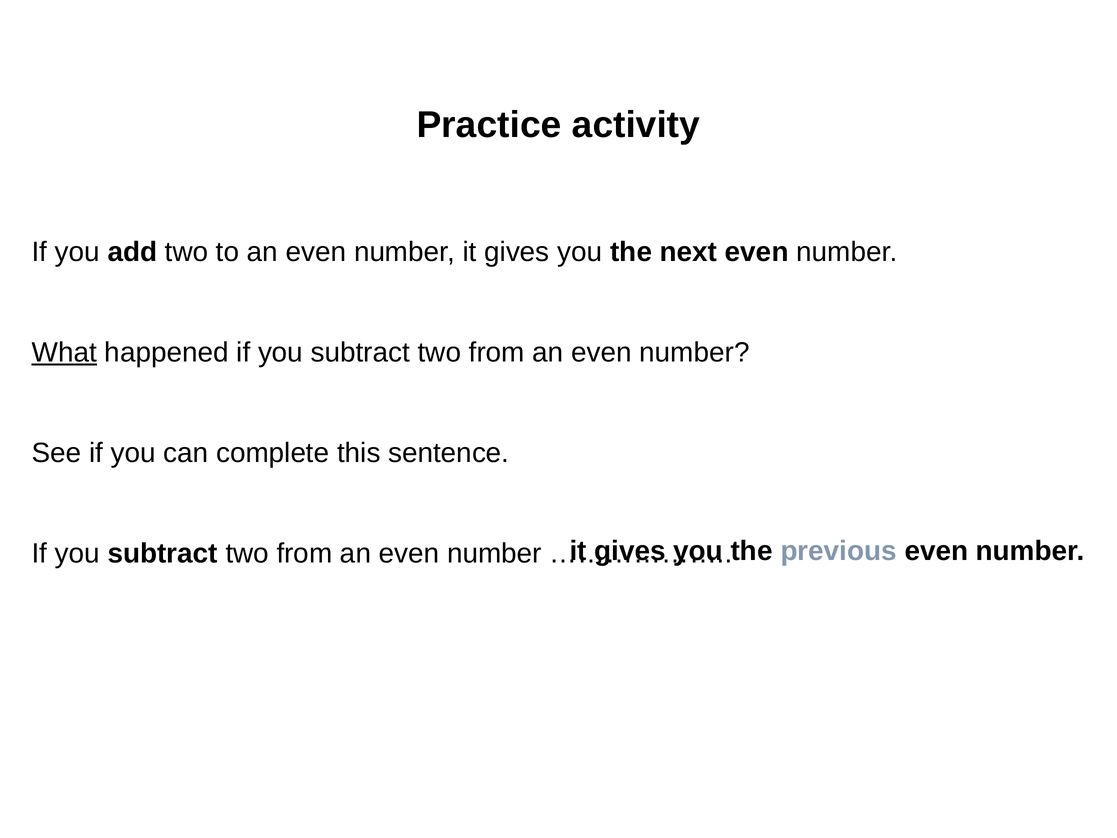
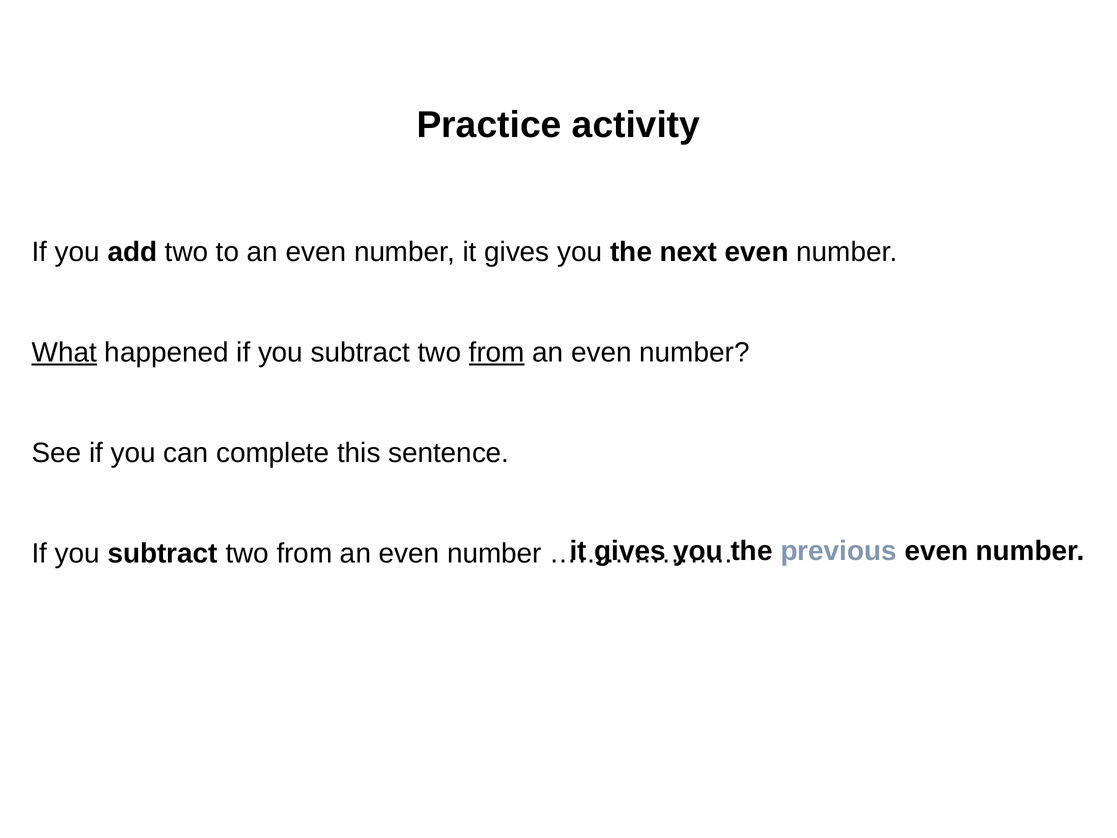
from at (497, 352) underline: none -> present
